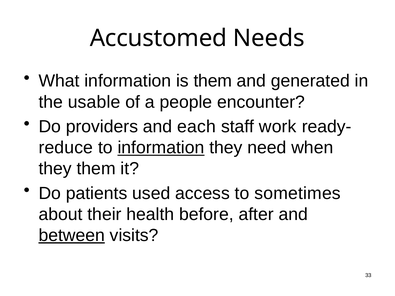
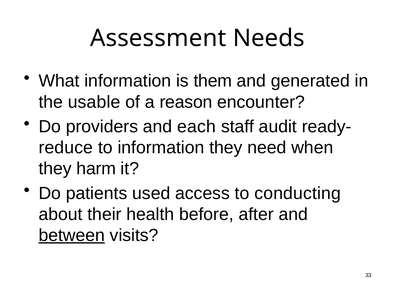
Accustomed: Accustomed -> Assessment
people: people -> reason
work: work -> audit
information at (161, 148) underline: present -> none
they them: them -> harm
sometimes: sometimes -> conducting
